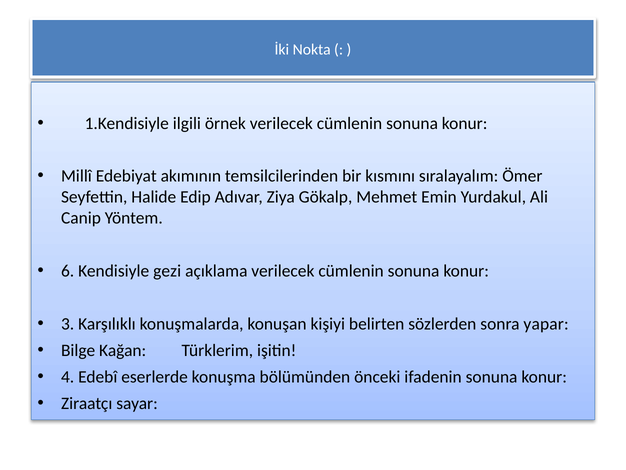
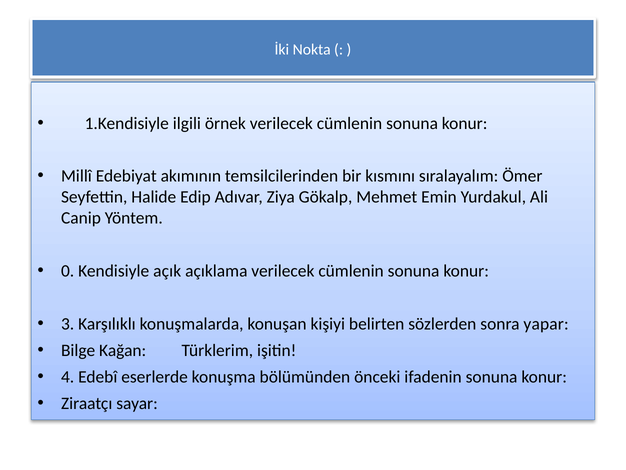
6: 6 -> 0
gezi: gezi -> açık
